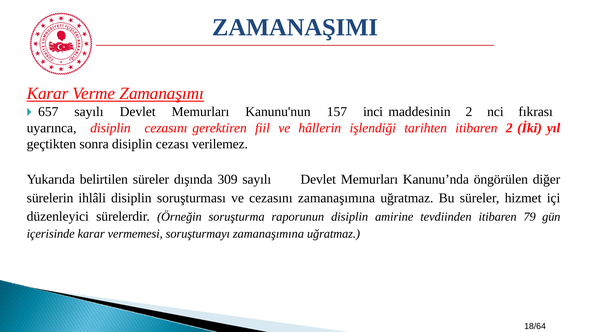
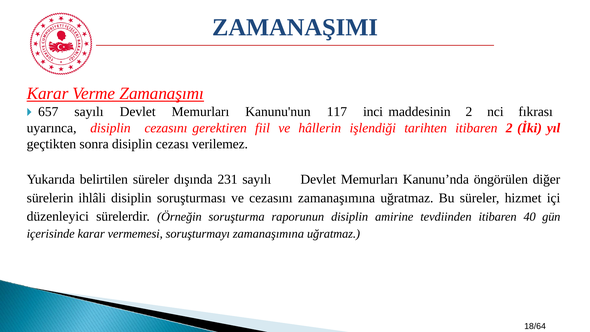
157: 157 -> 117
309: 309 -> 231
79: 79 -> 40
